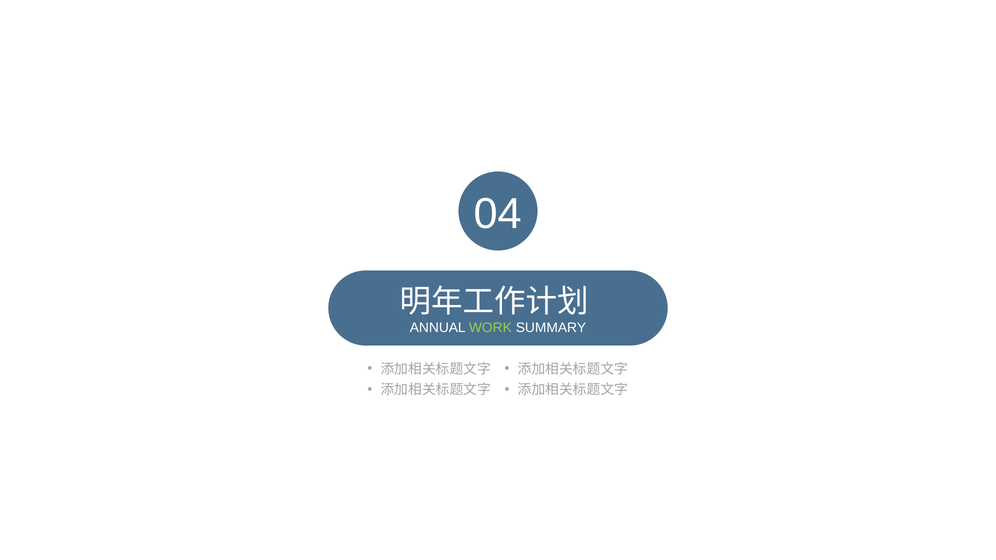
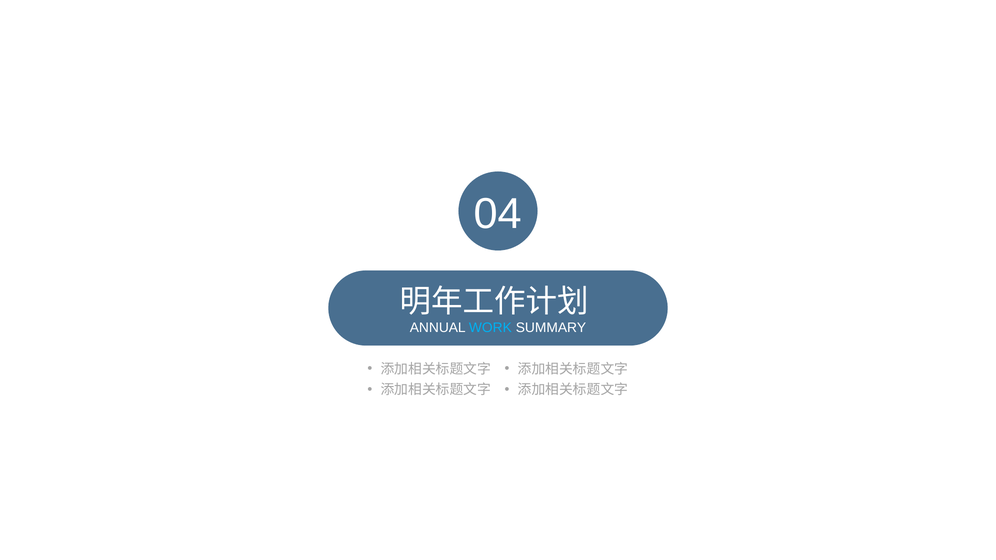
WORK colour: light green -> light blue
